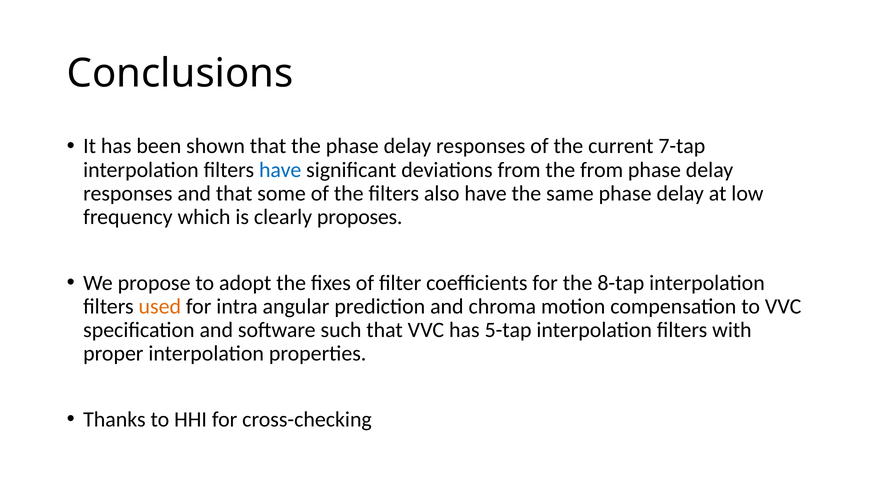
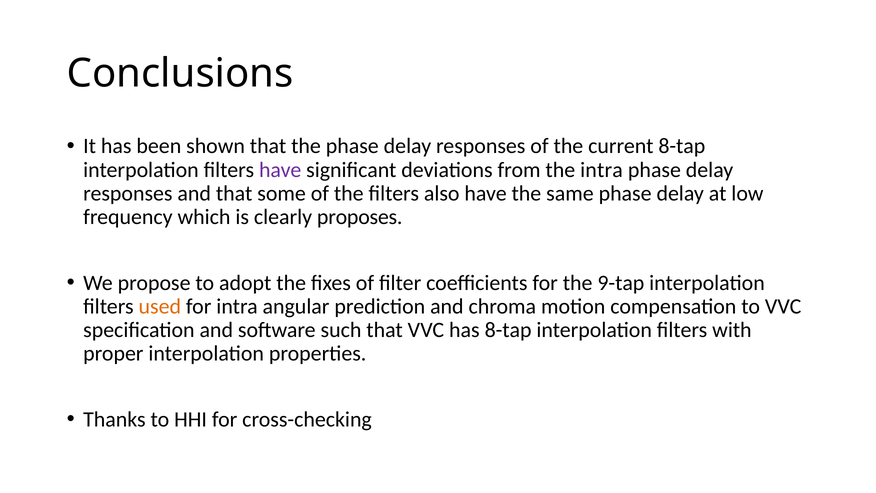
current 7-tap: 7-tap -> 8-tap
have at (280, 170) colour: blue -> purple
the from: from -> intra
8-tap: 8-tap -> 9-tap
has 5-tap: 5-tap -> 8-tap
